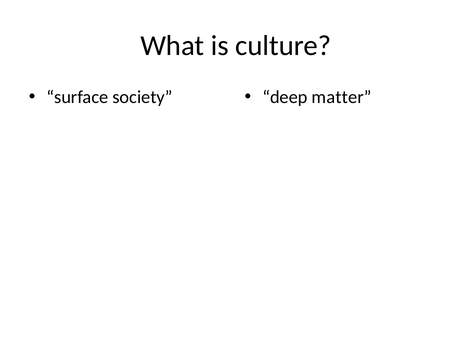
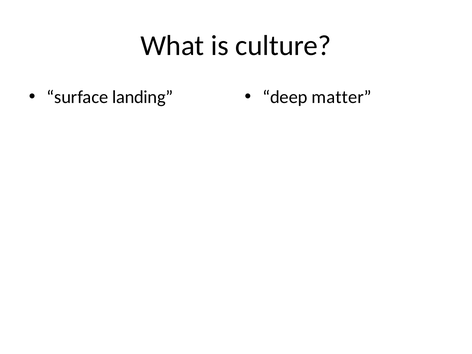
society: society -> landing
